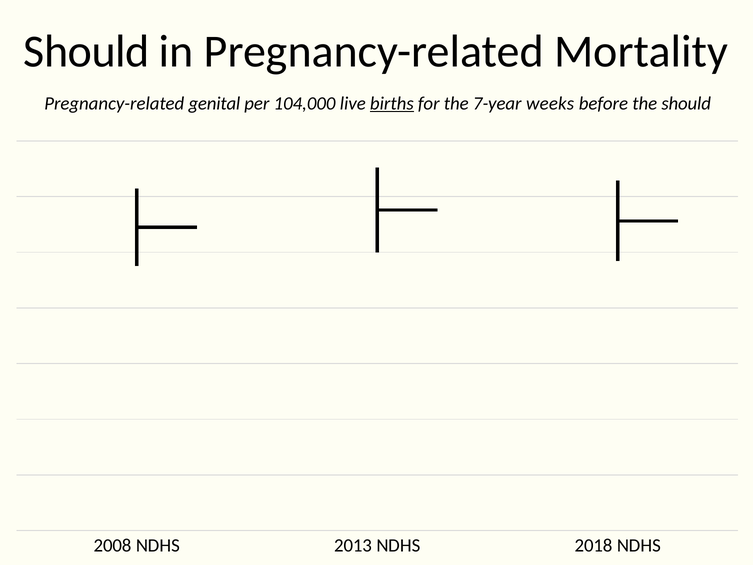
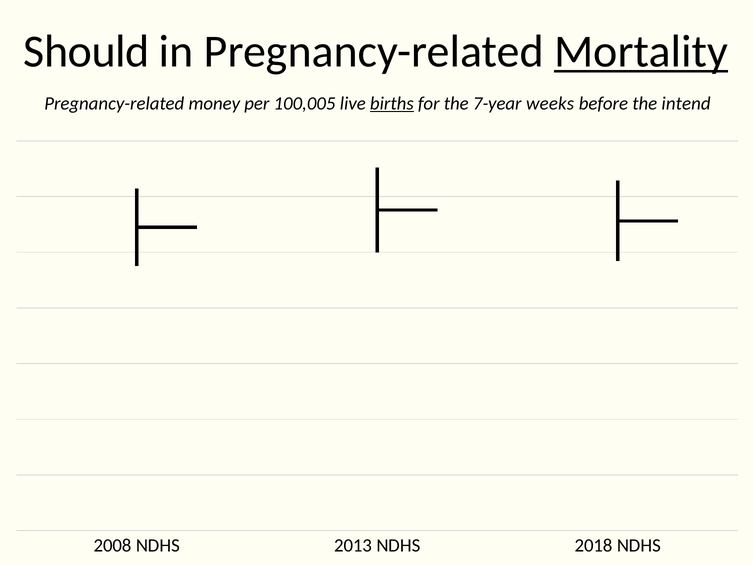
Mortality underline: none -> present
genital: genital -> money
104,000: 104,000 -> 100,005
the should: should -> intend
